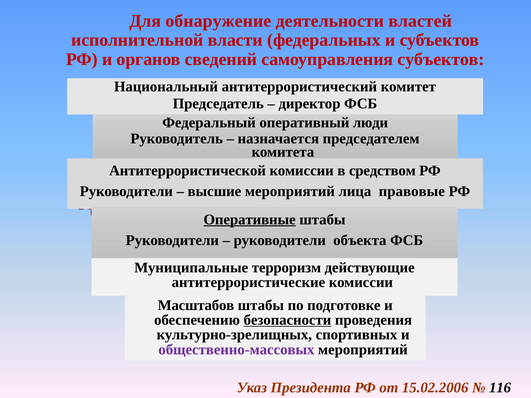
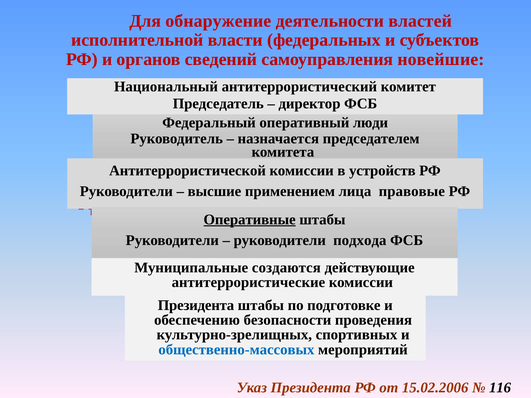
самоуправления субъектов: субъектов -> новейшие
средством: средством -> устройств
высшие мероприятий: мероприятий -> применением
объекта: объекта -> подхода
терроризм: терроризм -> создаются
Масштабов at (196, 305): Масштабов -> Президента
безопасности underline: present -> none
общественно-массовых colour: purple -> blue
